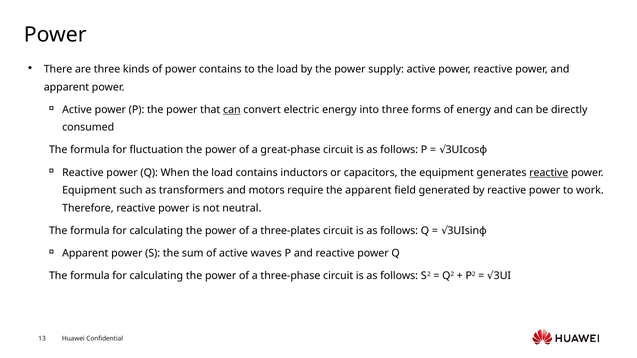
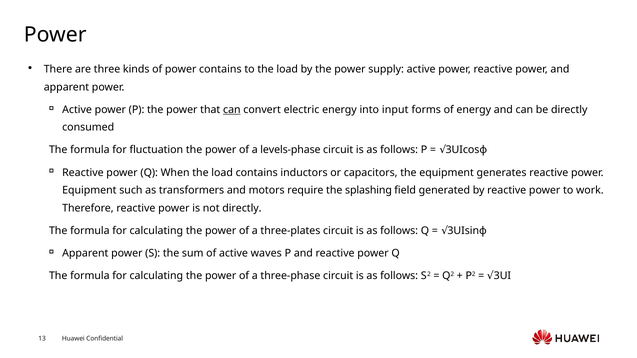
into three: three -> input
great-phase: great-phase -> levels-phase
reactive at (549, 173) underline: present -> none
the apparent: apparent -> splashing
not neutral: neutral -> directly
